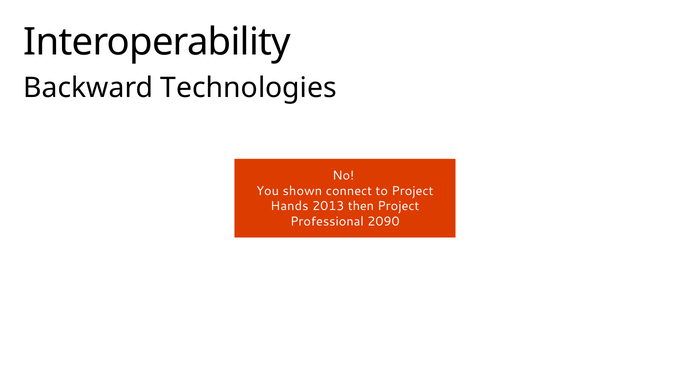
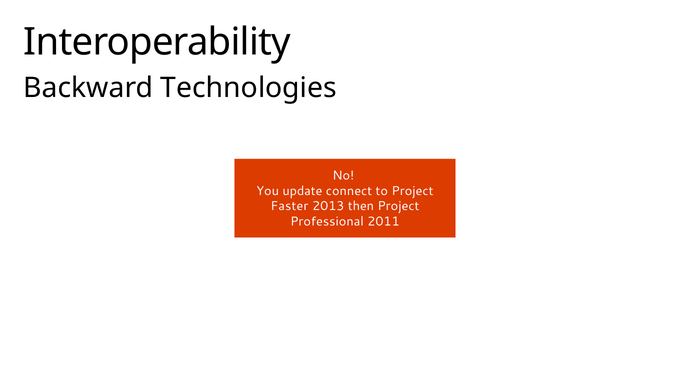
shown: shown -> update
Hands: Hands -> Faster
2090: 2090 -> 2011
